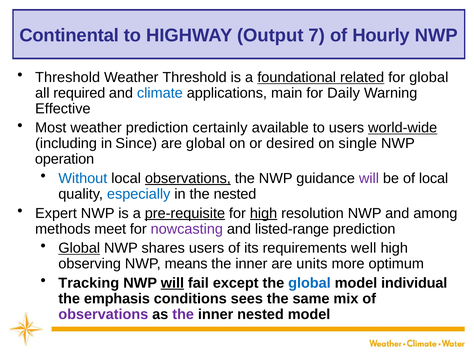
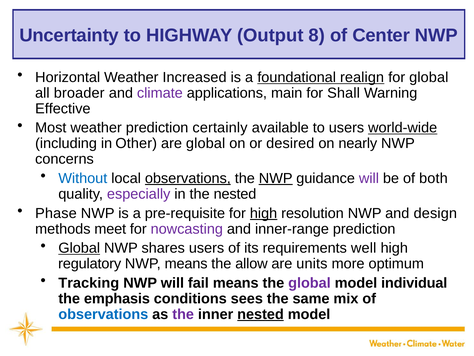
Continental: Continental -> Uncertainty
7: 7 -> 8
Hourly: Hourly -> Center
Threshold at (68, 77): Threshold -> Horizontal
Weather Threshold: Threshold -> Increased
related: related -> realign
required: required -> broader
climate colour: blue -> purple
Daily: Daily -> Shall
Since: Since -> Other
single: single -> nearly
operation: operation -> concerns
NWP at (276, 178) underline: none -> present
of local: local -> both
especially colour: blue -> purple
Expert: Expert -> Phase
pre-requisite underline: present -> none
among: among -> design
listed-range: listed-range -> inner-range
observing: observing -> regulatory
inner at (251, 263): inner -> allow
will at (172, 283) underline: present -> none
fail except: except -> means
global at (309, 283) colour: blue -> purple
observations at (103, 314) colour: purple -> blue
nested at (260, 314) underline: none -> present
